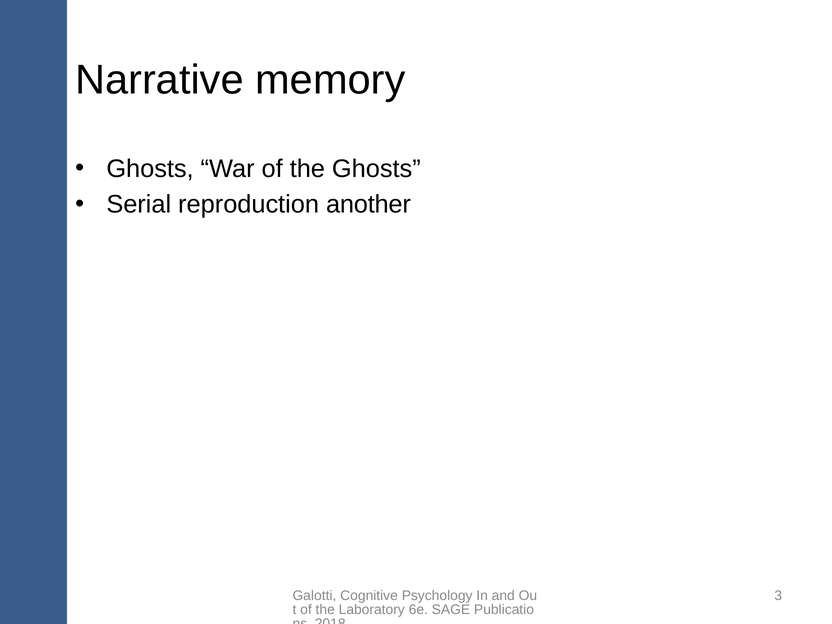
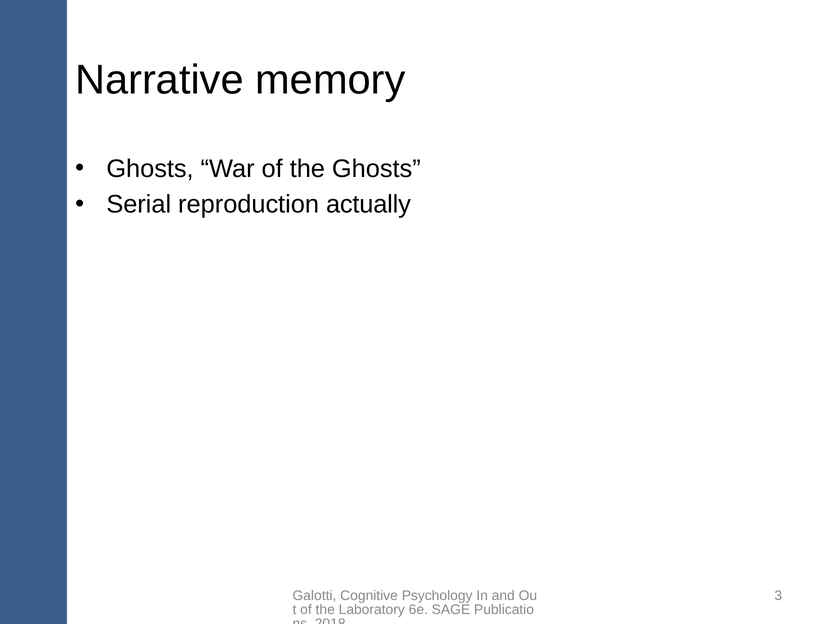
another: another -> actually
